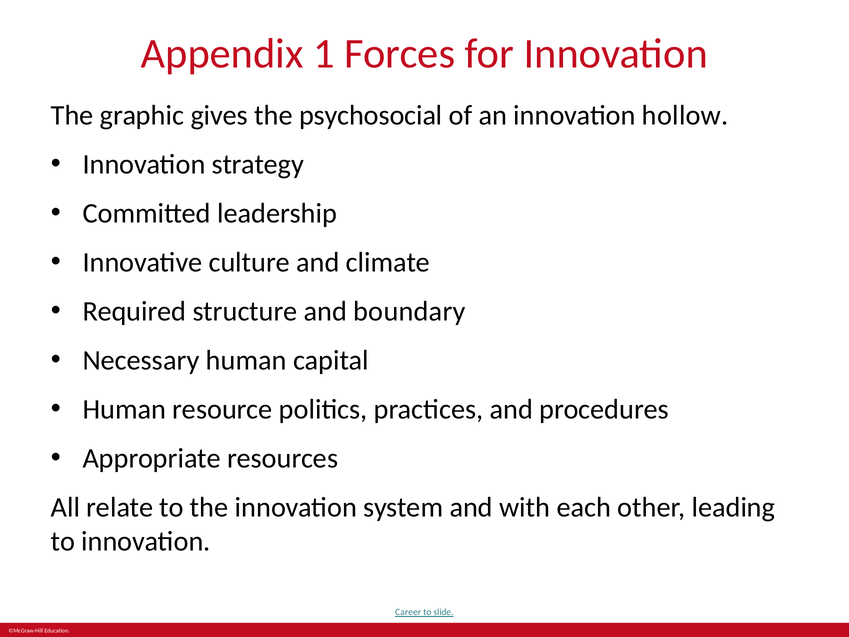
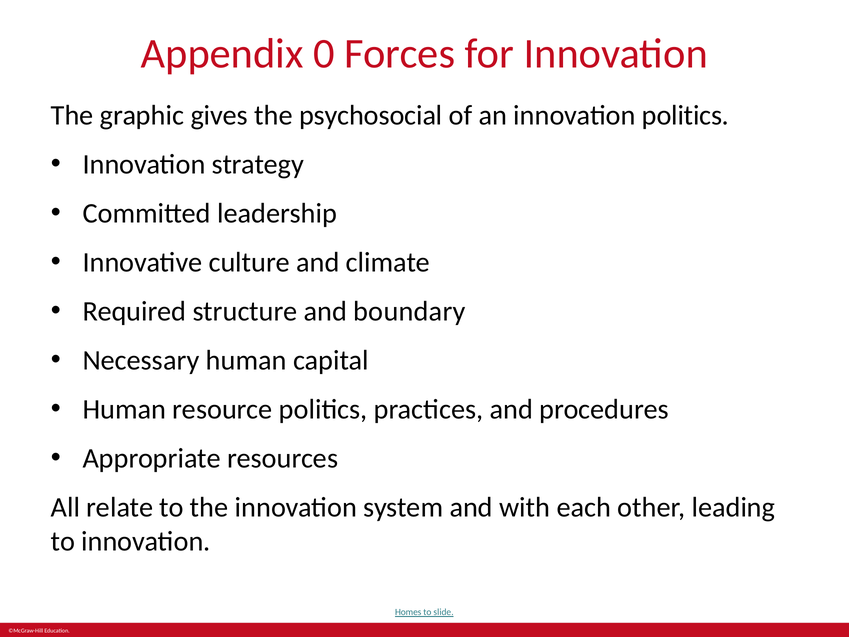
1: 1 -> 0
innovation hollow: hollow -> politics
Career: Career -> Homes
